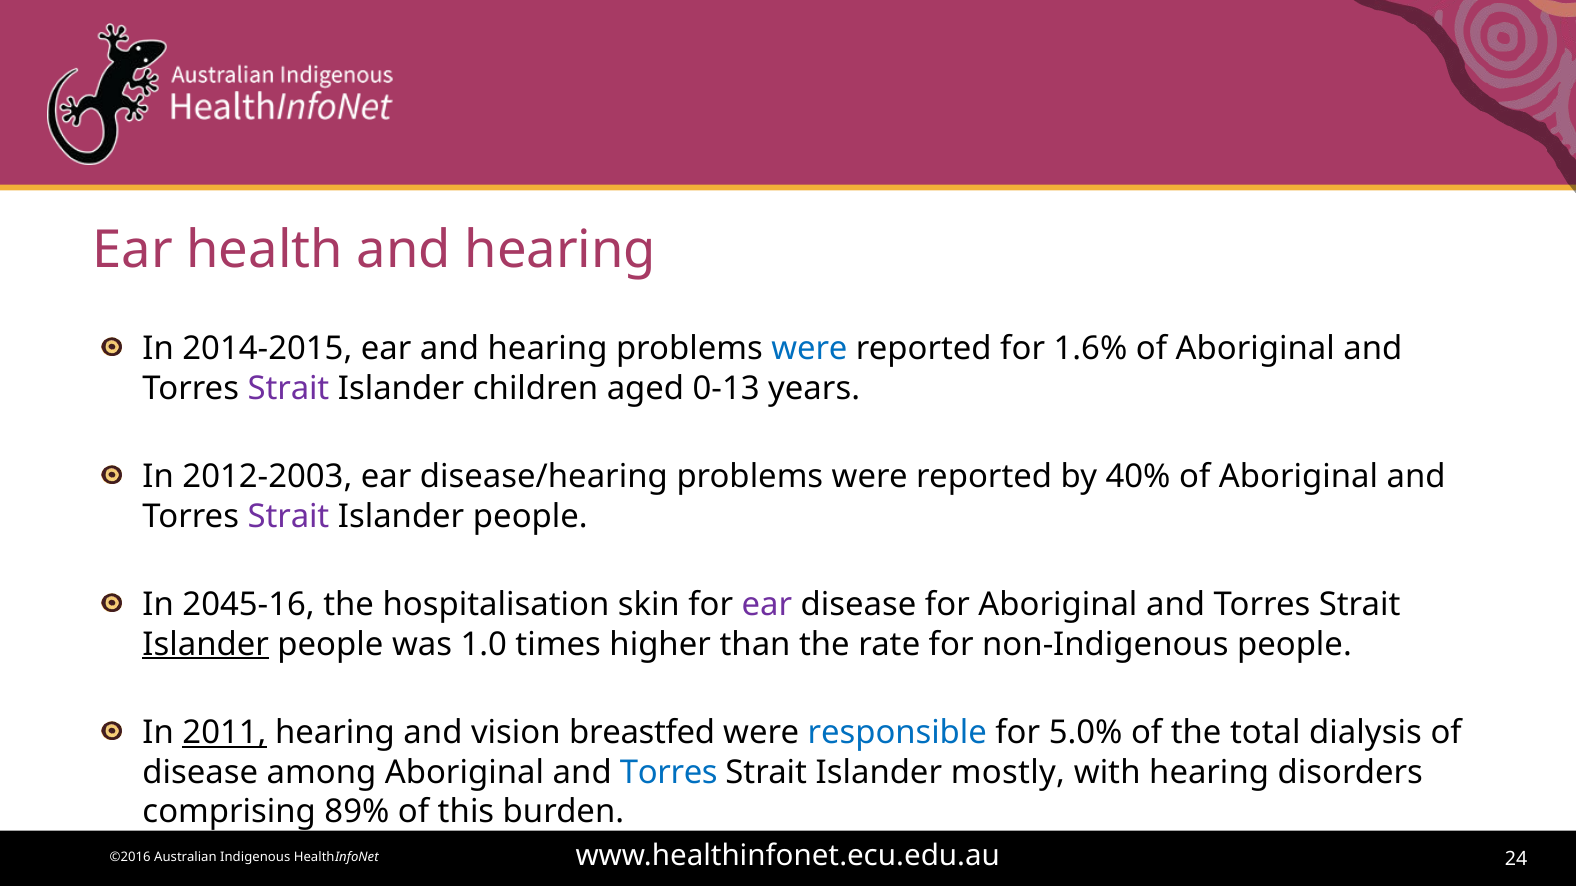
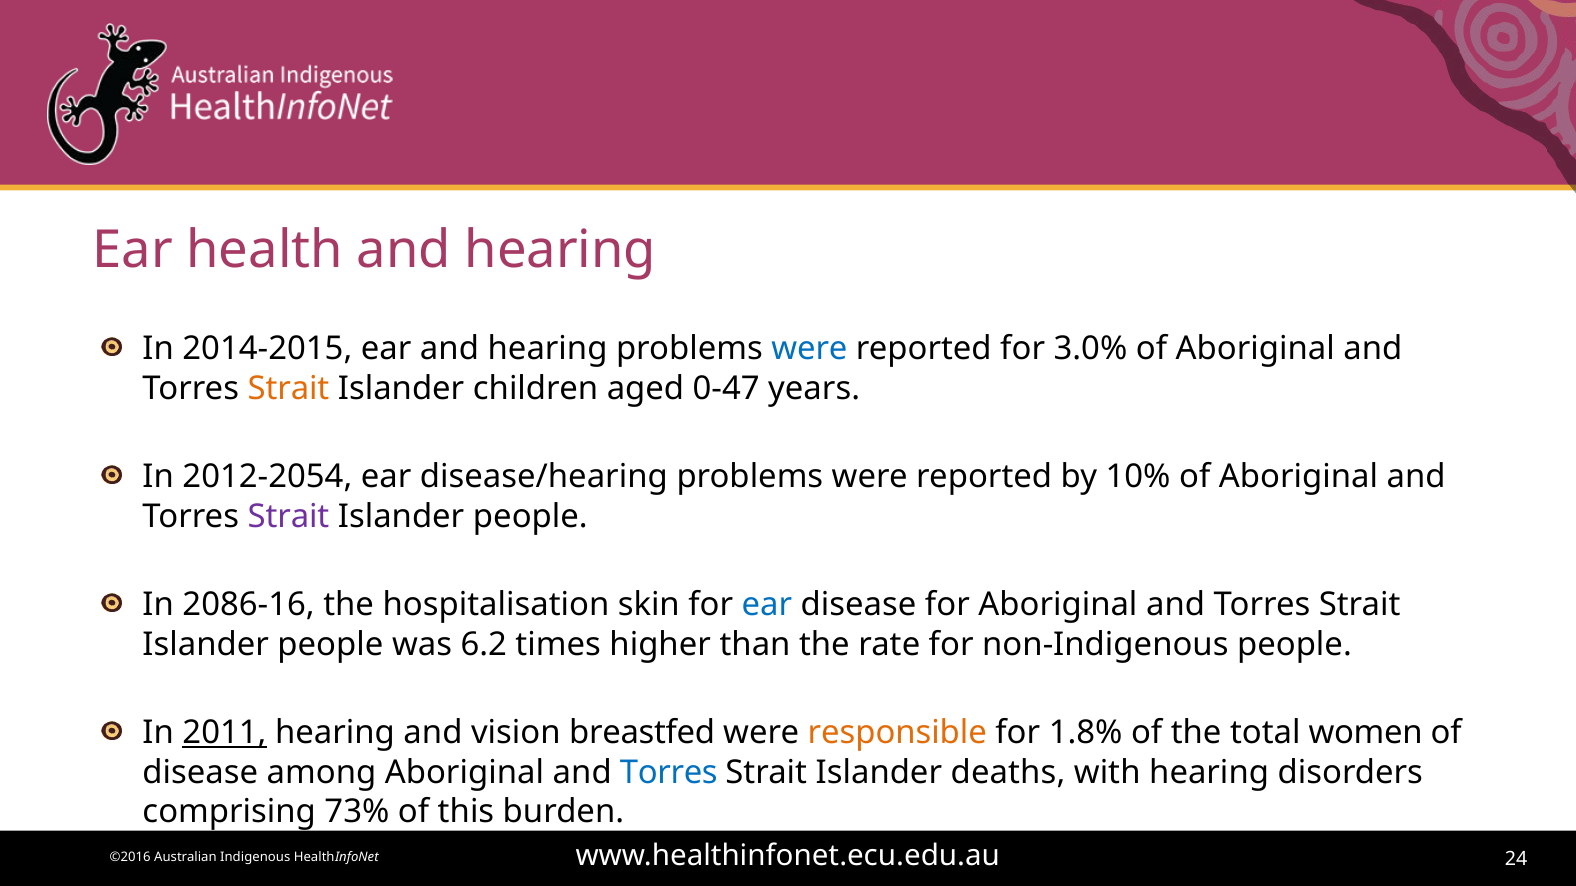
1.6%: 1.6% -> 3.0%
Strait at (289, 388) colour: purple -> orange
0-13: 0-13 -> 0-47
2012-2003: 2012-2003 -> 2012-2054
40%: 40% -> 10%
2045-16: 2045-16 -> 2086-16
ear at (767, 605) colour: purple -> blue
Islander at (206, 645) underline: present -> none
1.0: 1.0 -> 6.2
responsible colour: blue -> orange
5.0%: 5.0% -> 1.8%
dialysis: dialysis -> women
mostly: mostly -> deaths
89%: 89% -> 73%
